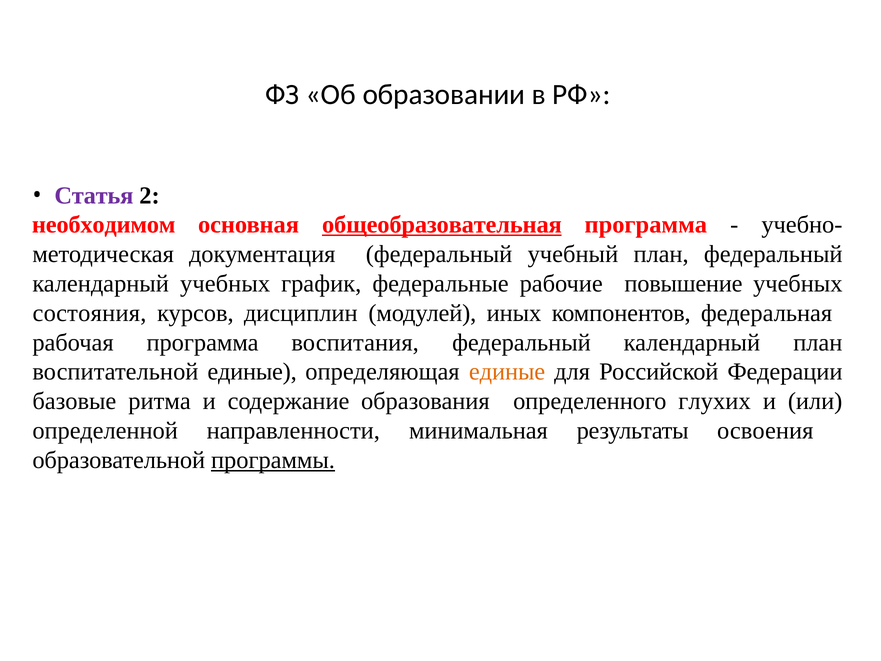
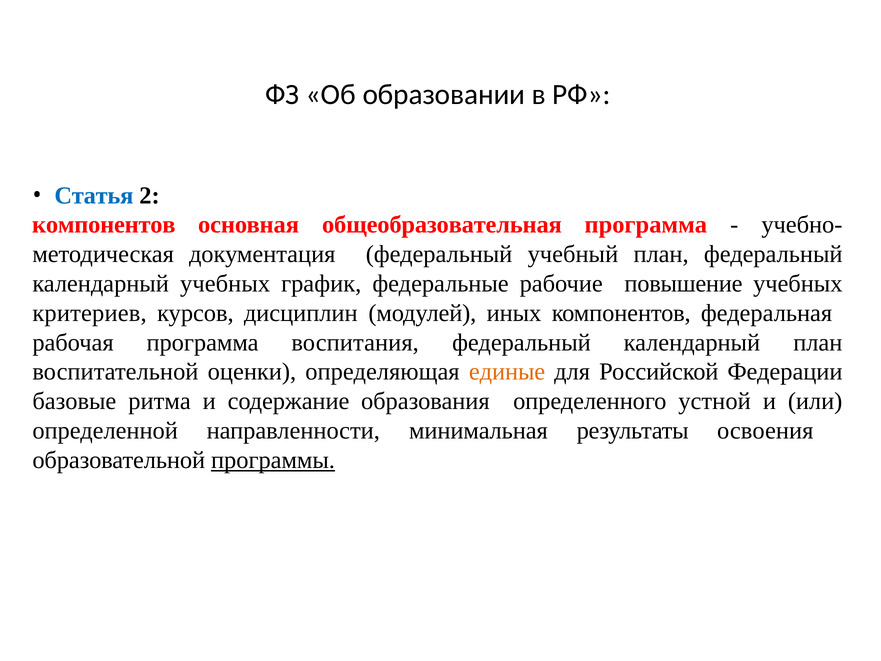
Статья colour: purple -> blue
необходимом at (104, 225): необходимом -> компонентов
общеобразовательная underline: present -> none
состояния: состояния -> критериев
воспитательной единые: единые -> оценки
глухих: глухих -> устной
